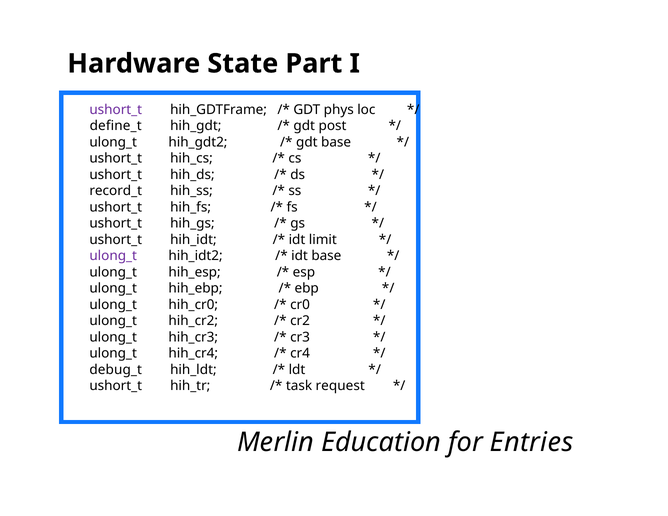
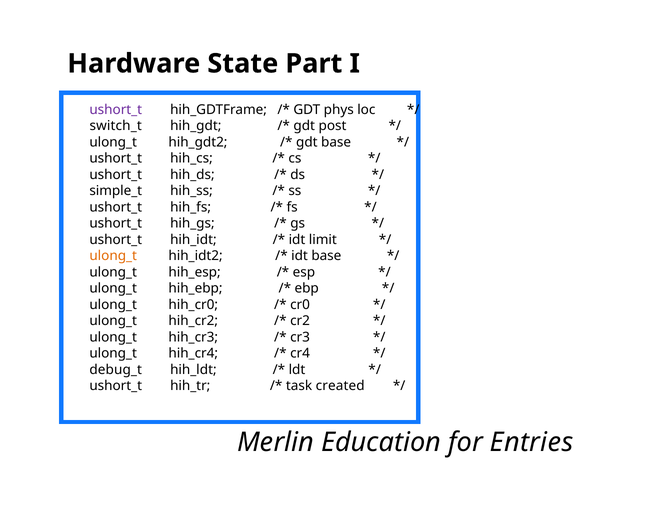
define_t: define_t -> switch_t
record_t: record_t -> simple_t
ulong_t at (113, 256) colour: purple -> orange
request: request -> created
